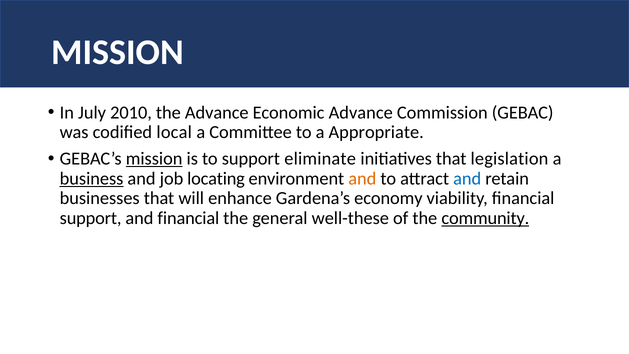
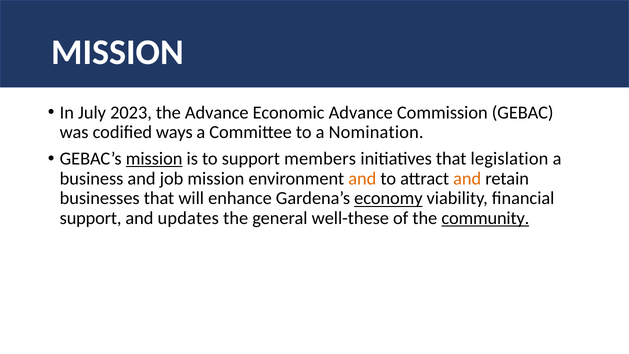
2010: 2010 -> 2023
local: local -> ways
Appropriate: Appropriate -> Nomination
eliminate: eliminate -> members
business underline: present -> none
job locating: locating -> mission
and at (467, 178) colour: blue -> orange
economy underline: none -> present
and financial: financial -> updates
